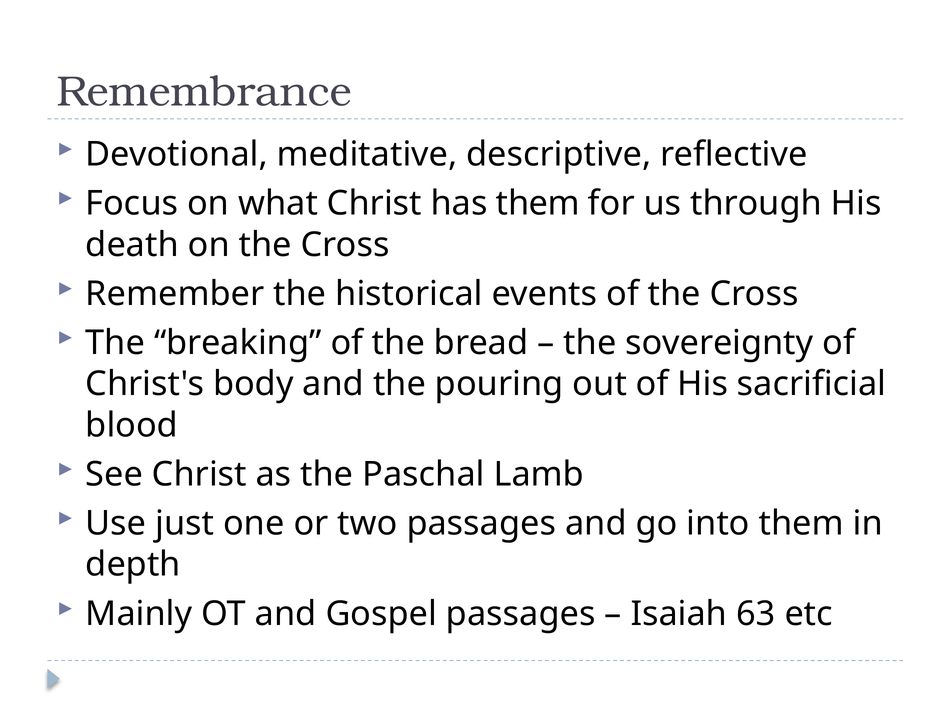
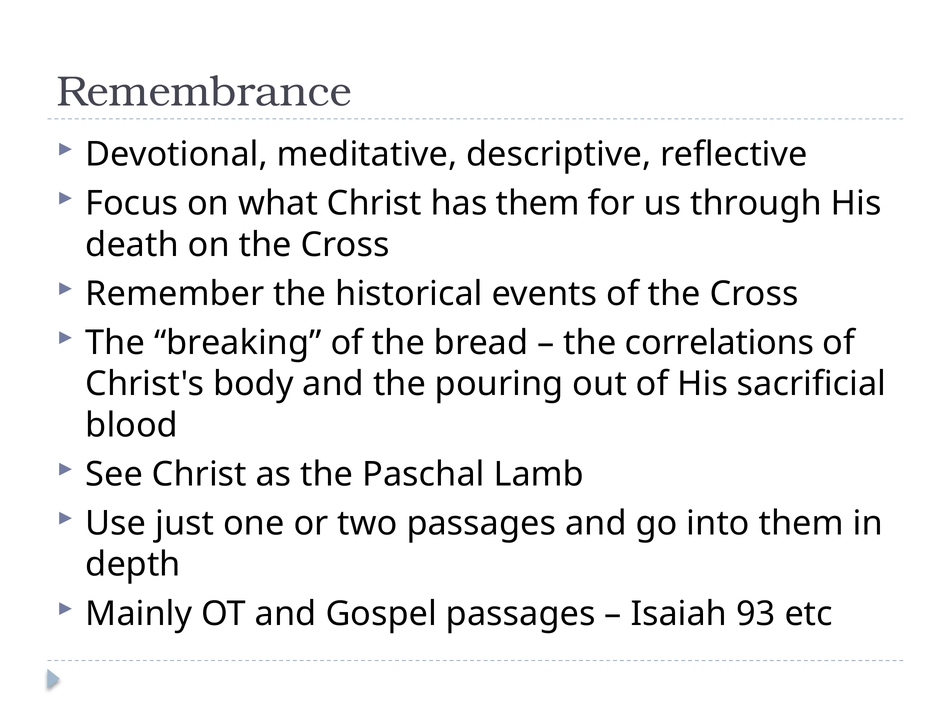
sovereignty: sovereignty -> correlations
63: 63 -> 93
